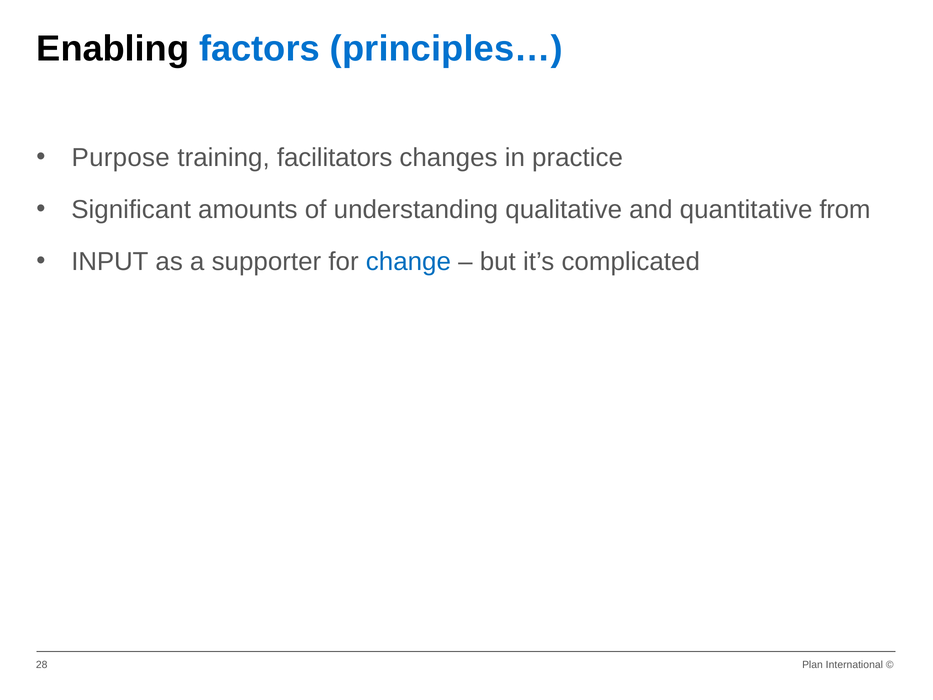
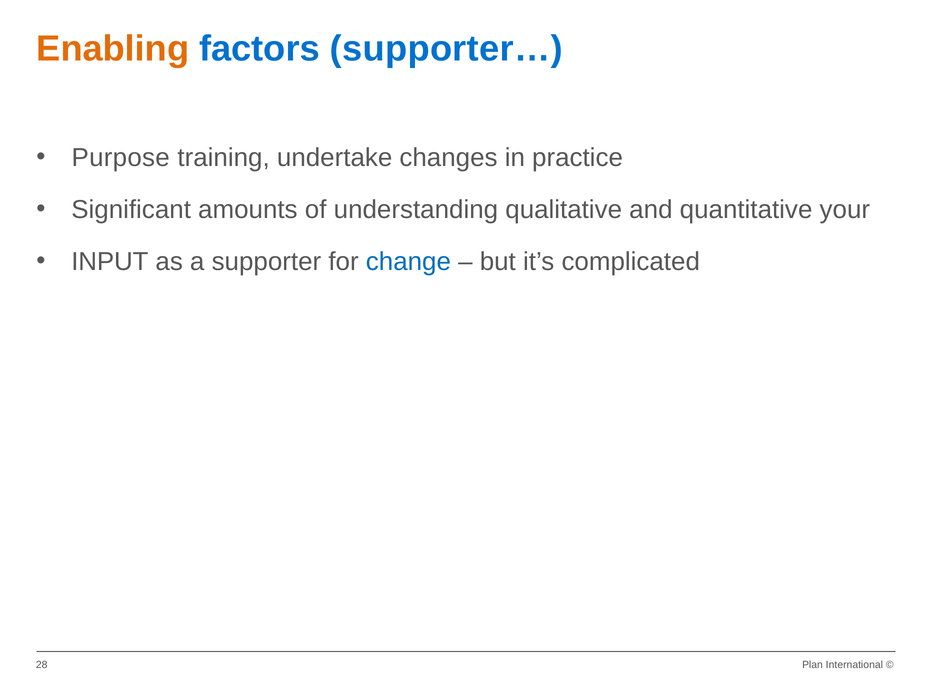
Enabling colour: black -> orange
principles…: principles… -> supporter…
facilitators: facilitators -> undertake
from: from -> your
